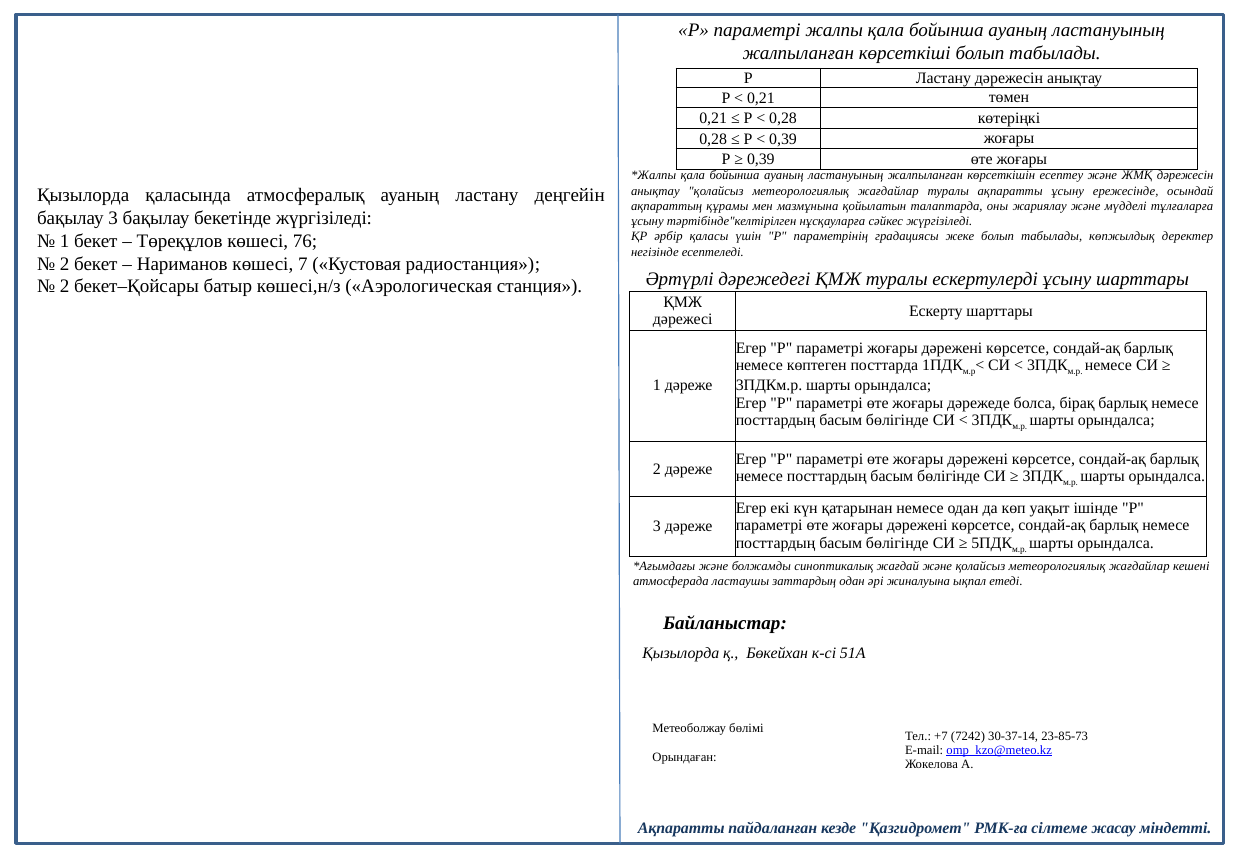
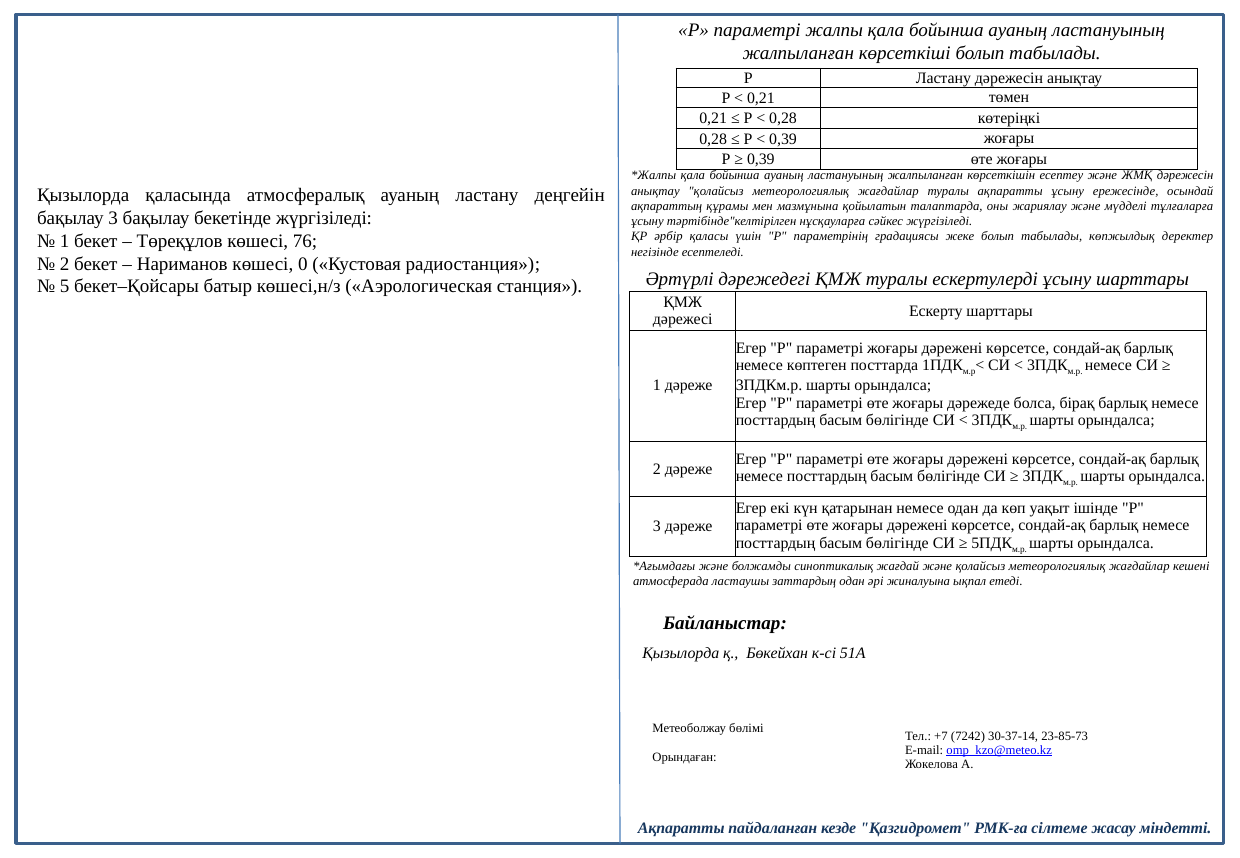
7: 7 -> 0
2 at (65, 287): 2 -> 5
